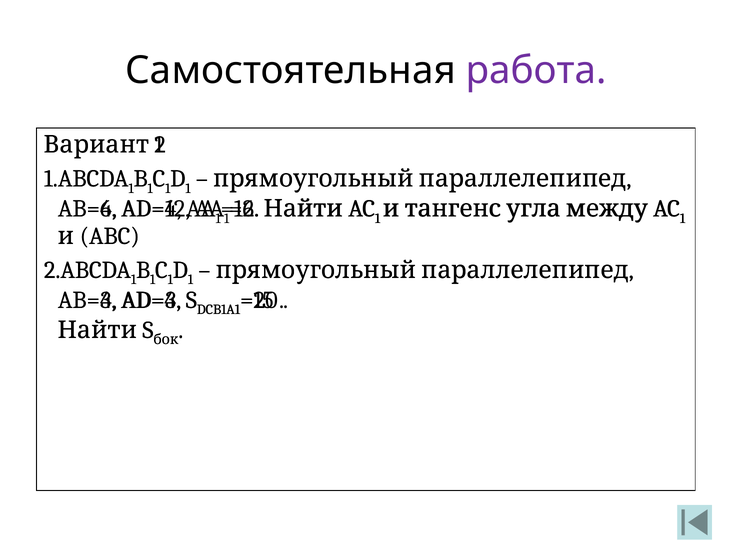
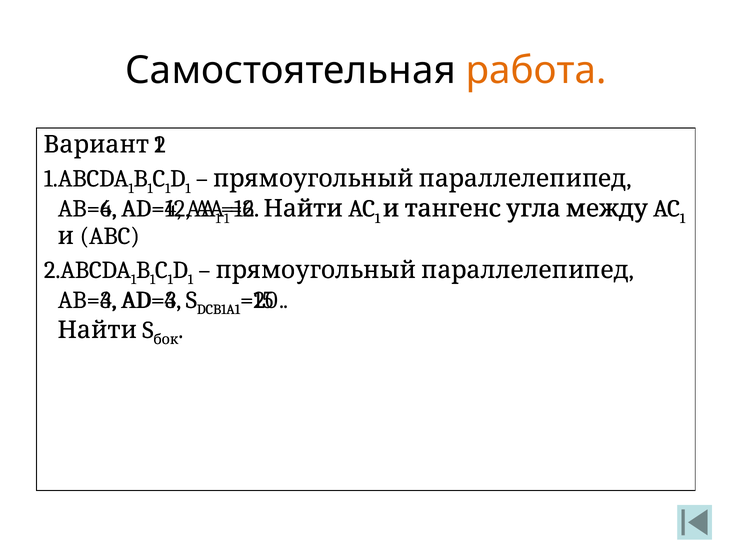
работа colour: purple -> orange
